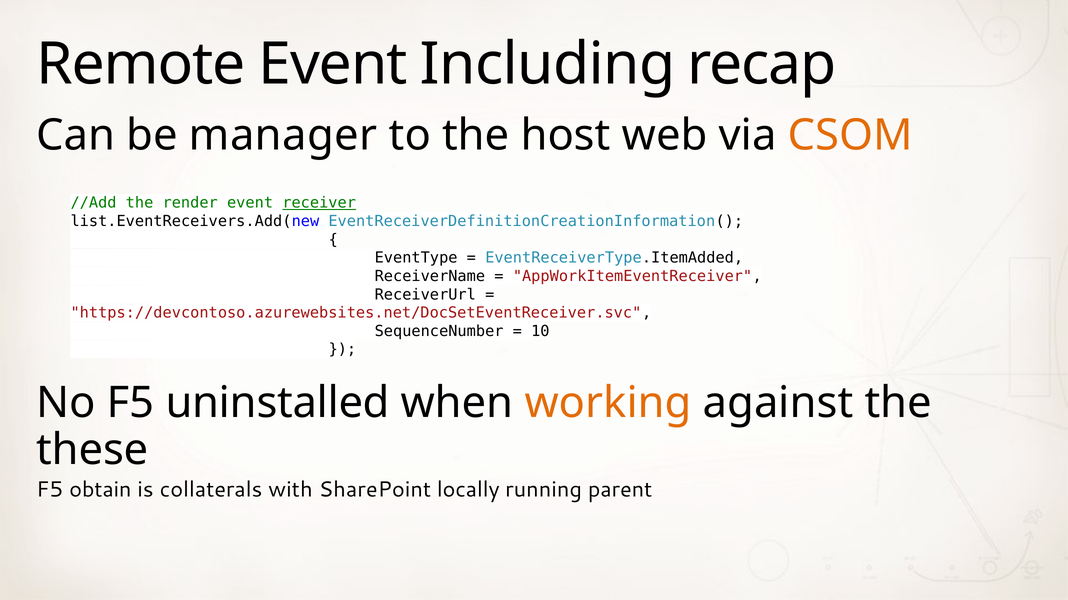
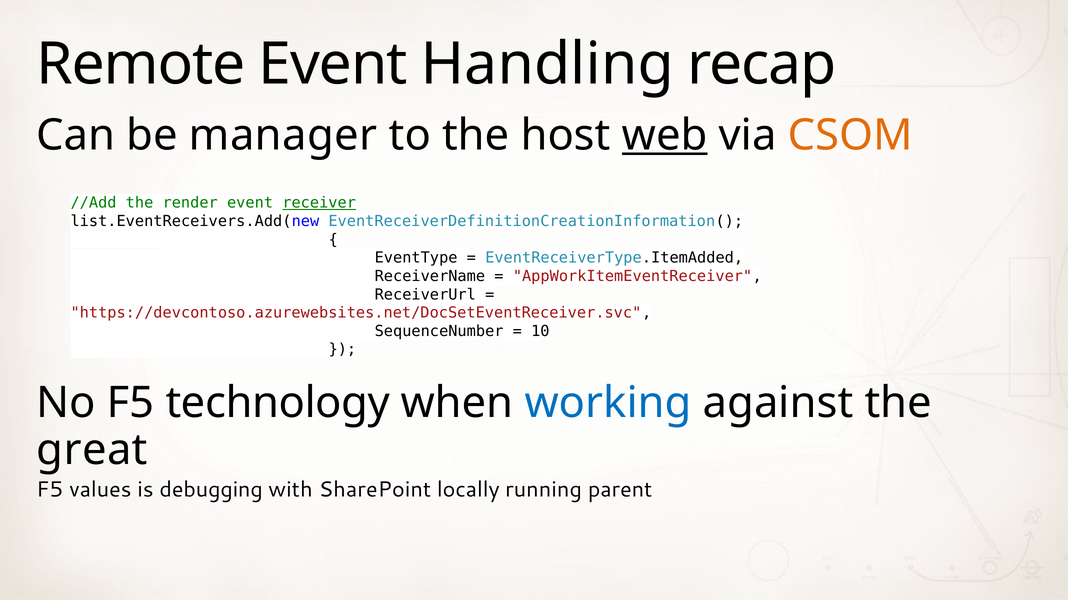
Including: Including -> Handling
web underline: none -> present
uninstalled: uninstalled -> technology
working colour: orange -> blue
these: these -> great
obtain: obtain -> values
collaterals: collaterals -> debugging
